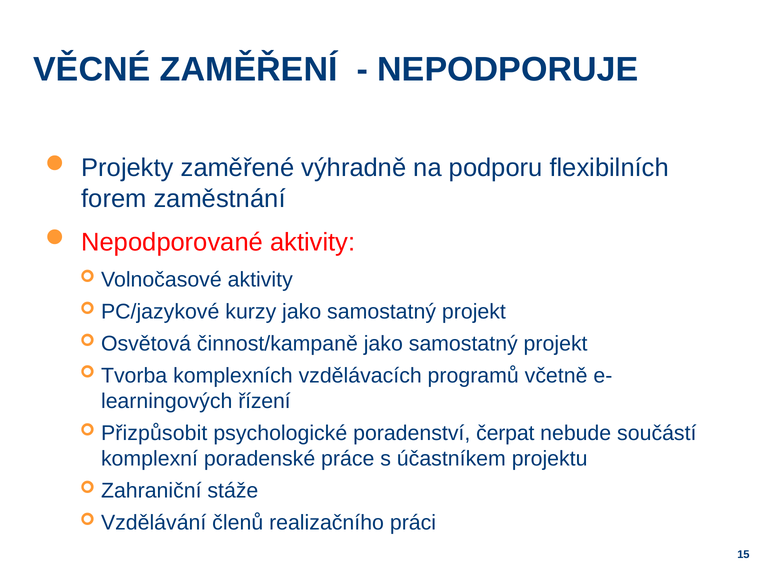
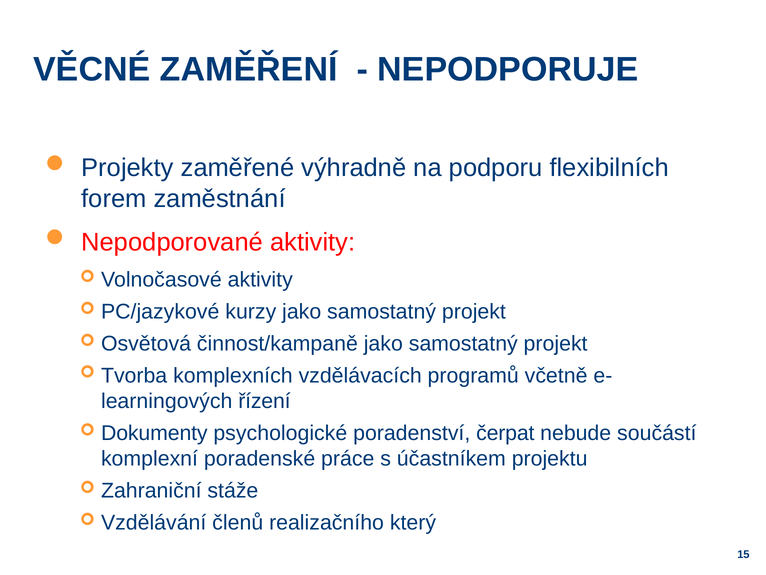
Přizpůsobit: Přizpůsobit -> Dokumenty
práci: práci -> který
